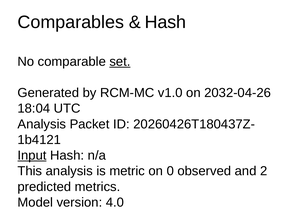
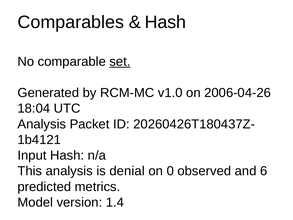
2032-04-26: 2032-04-26 -> 2006-04-26
Input underline: present -> none
metric: metric -> denial
2: 2 -> 6
4.0: 4.0 -> 1.4
